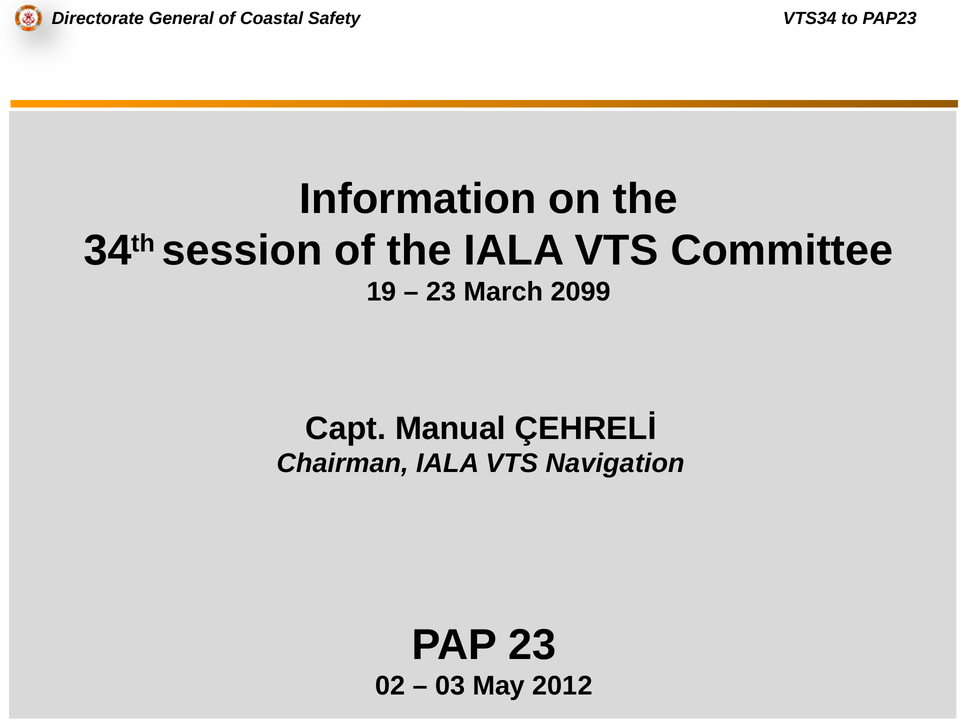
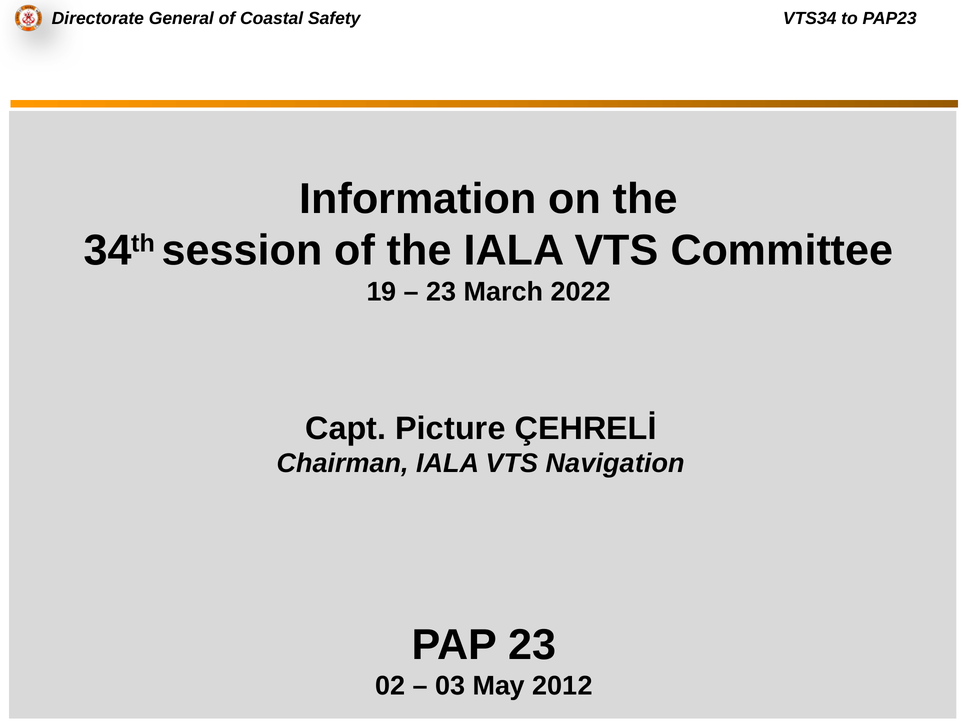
2099: 2099 -> 2022
Manual: Manual -> Picture
